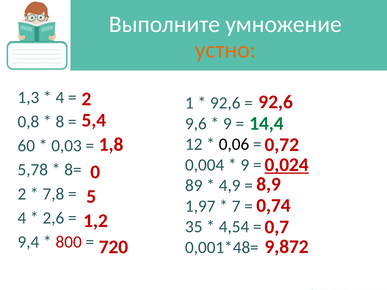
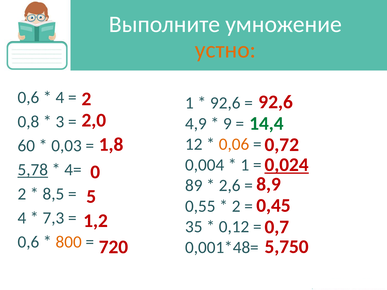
1,3 at (28, 98): 1,3 -> 0,6
5,4: 5,4 -> 2,0
8: 8 -> 3
9,6: 9,6 -> 4,9
0,06 colour: black -> orange
9 at (245, 165): 9 -> 1
5,78 underline: none -> present
8=: 8= -> 4=
4,9: 4,9 -> 2,6
7,8: 7,8 -> 8,5
0,74: 0,74 -> 0,45
1,97: 1,97 -> 0,55
7 at (236, 206): 7 -> 2
2,6: 2,6 -> 7,3
4,54: 4,54 -> 0,12
9,4 at (28, 242): 9,4 -> 0,6
800 colour: red -> orange
9,872: 9,872 -> 5,750
